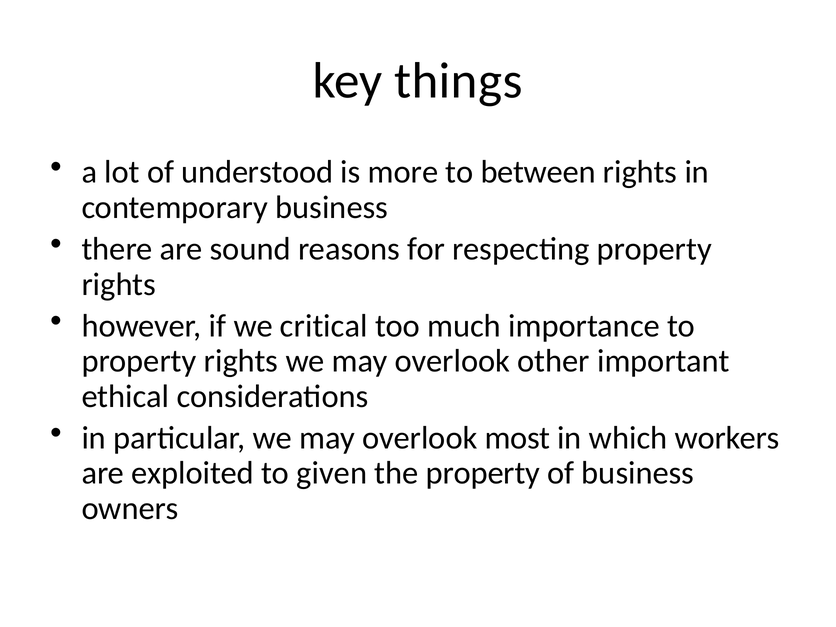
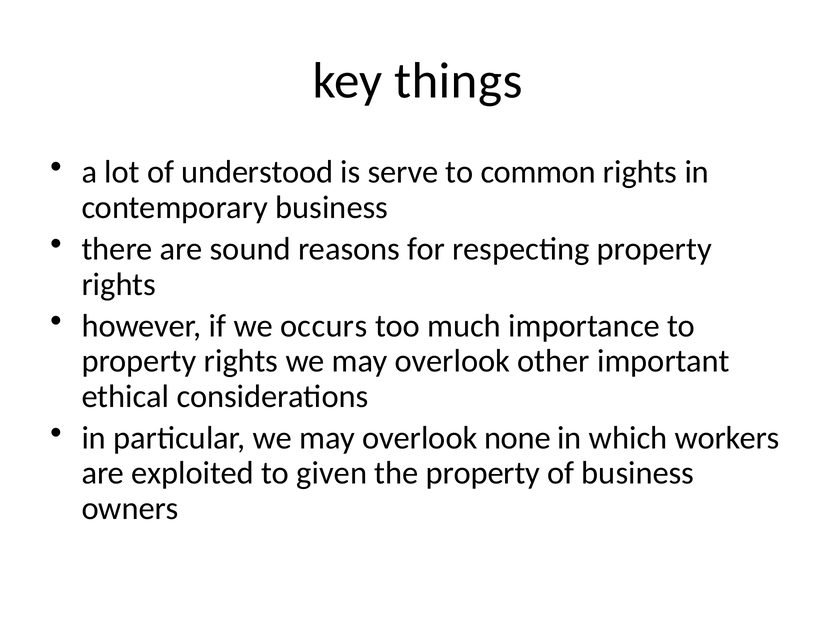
more: more -> serve
between: between -> common
critical: critical -> occurs
most: most -> none
